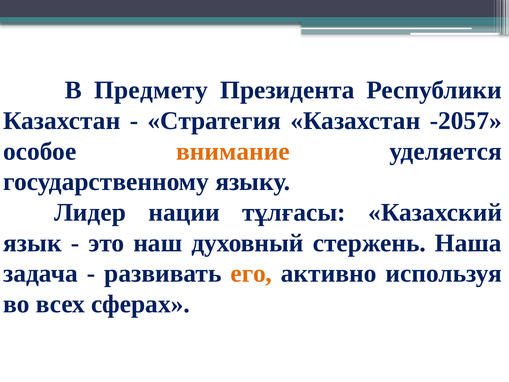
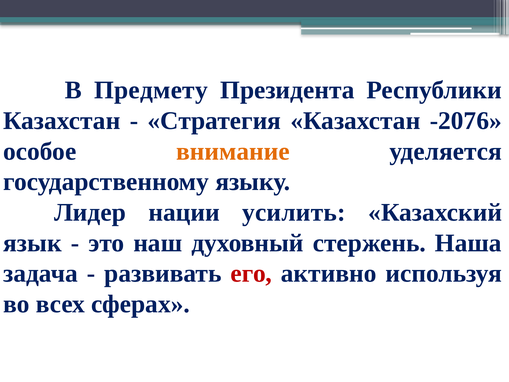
-2057: -2057 -> -2076
тұлғасы: тұлғасы -> усилить
его colour: orange -> red
